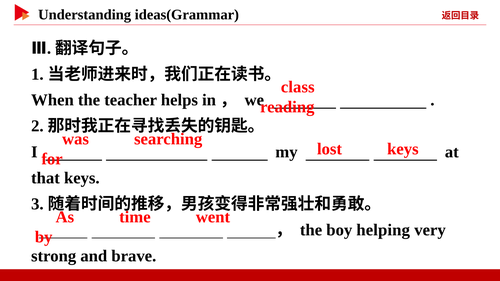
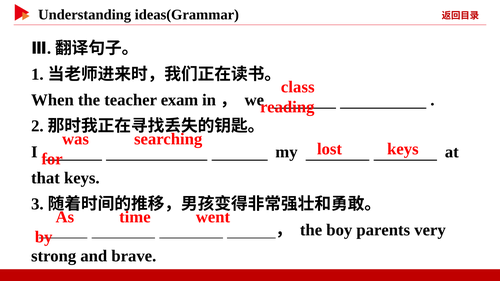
helps: helps -> exam
helping: helping -> parents
